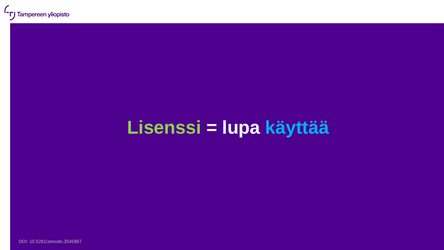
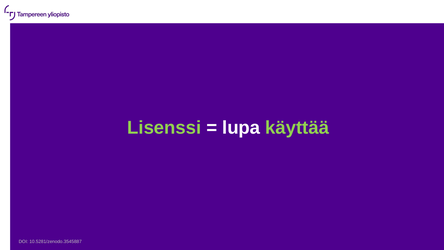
käyttää colour: light blue -> light green
